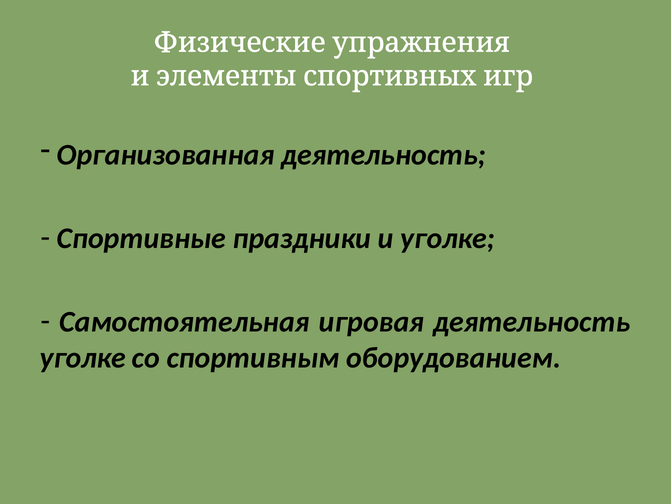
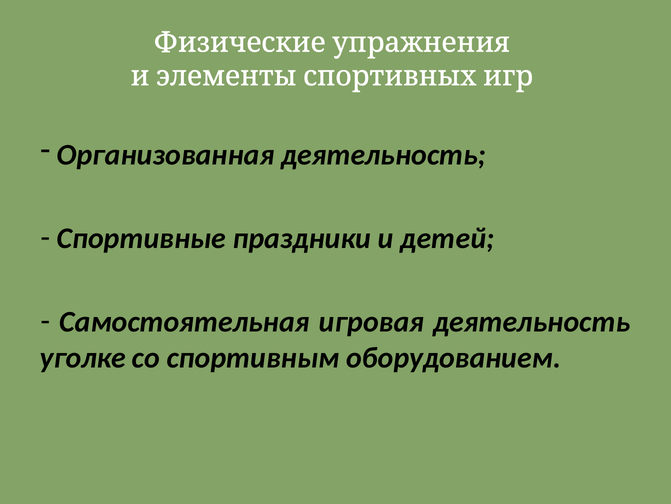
и уголке: уголке -> детей
